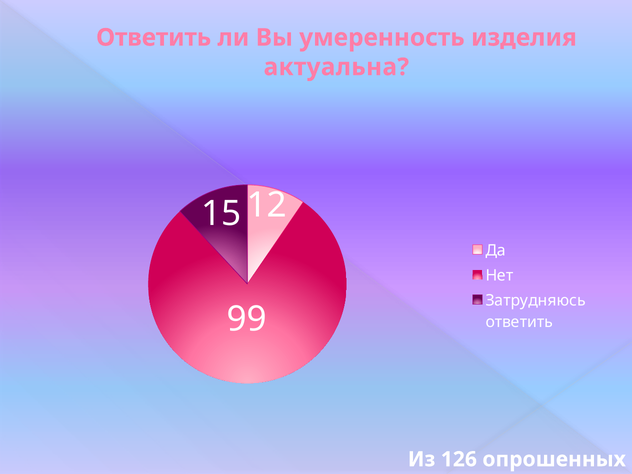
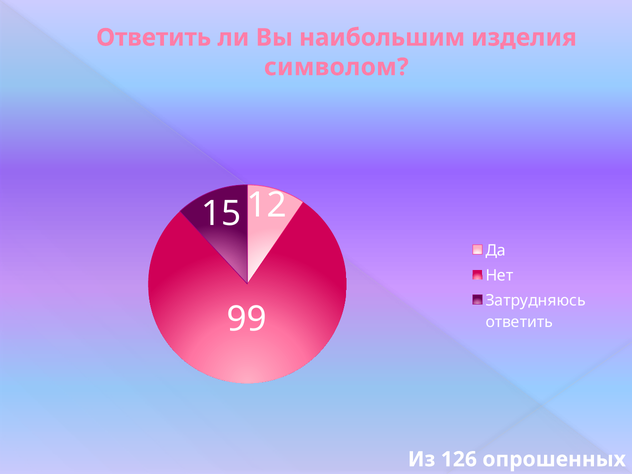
умеренность: умеренность -> наибольшим
актуальна: актуальна -> символом
